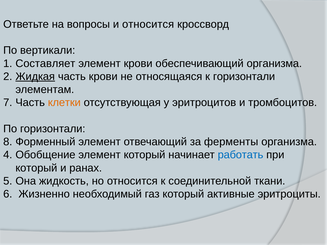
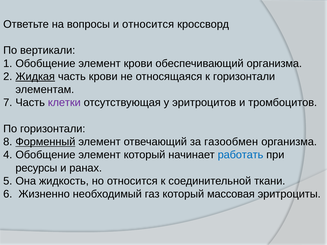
Составляет at (45, 63): Составляет -> Обобщение
клетки colour: orange -> purple
Форменный underline: none -> present
ферменты: ферменты -> газообмен
который at (36, 168): который -> ресурсы
активные: активные -> массовая
